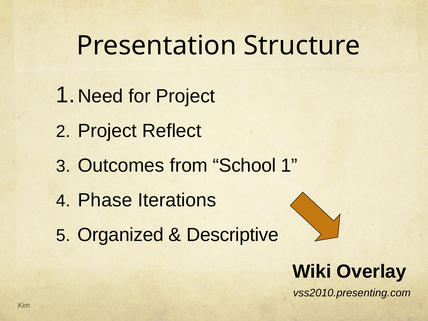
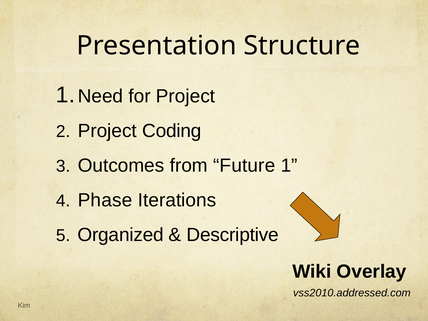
Reflect: Reflect -> Coding
School: School -> Future
vss2010.presenting.com: vss2010.presenting.com -> vss2010.addressed.com
